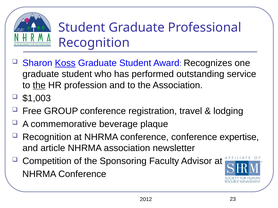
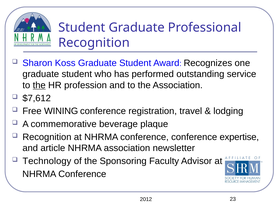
Koss underline: present -> none
$1,003: $1,003 -> $7,612
GROUP: GROUP -> WINING
Competition: Competition -> Technology
